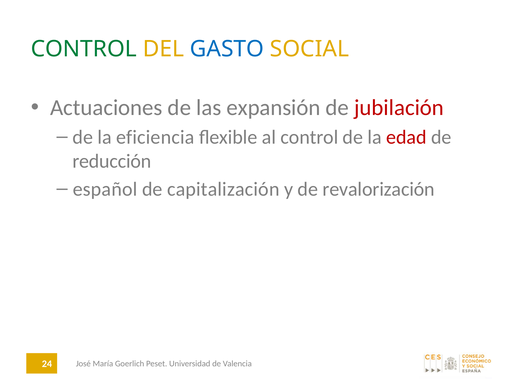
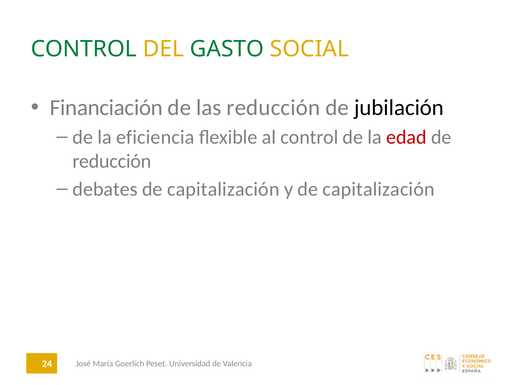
GASTO colour: blue -> green
Actuaciones: Actuaciones -> Financiación
las expansión: expansión -> reducción
jubilación colour: red -> black
español: español -> debates
y de revalorización: revalorización -> capitalización
